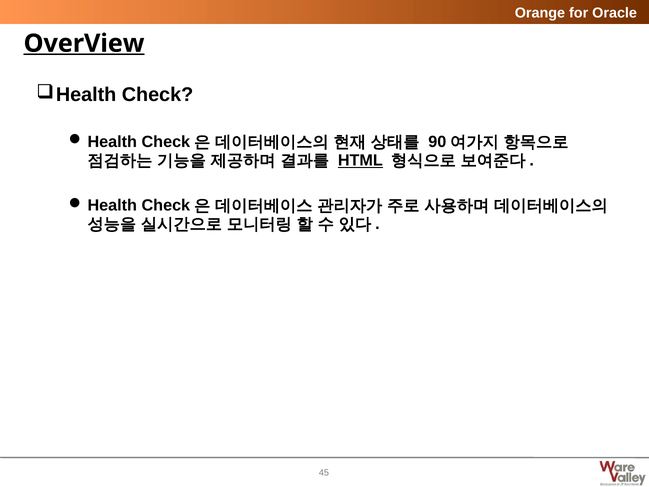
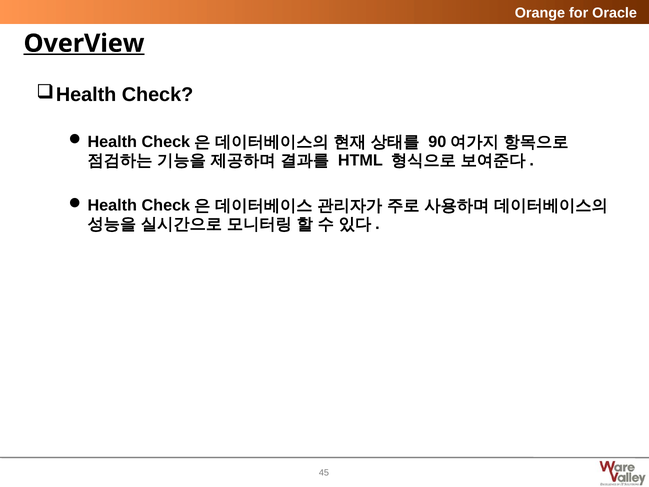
HTML underline: present -> none
